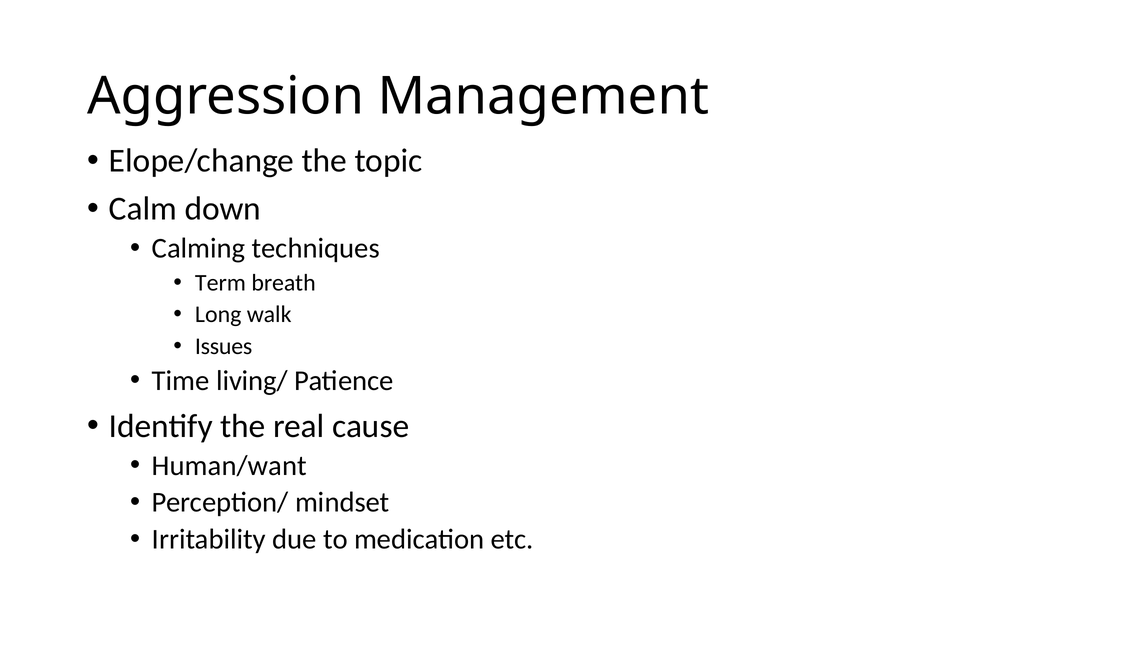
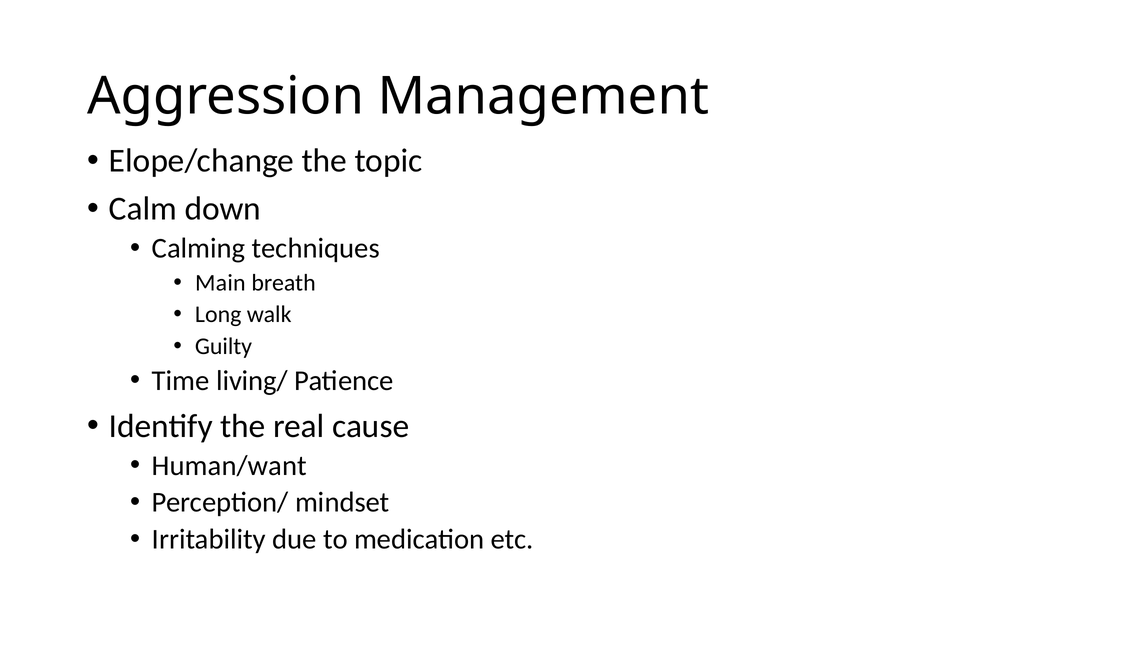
Term: Term -> Main
Issues: Issues -> Guilty
